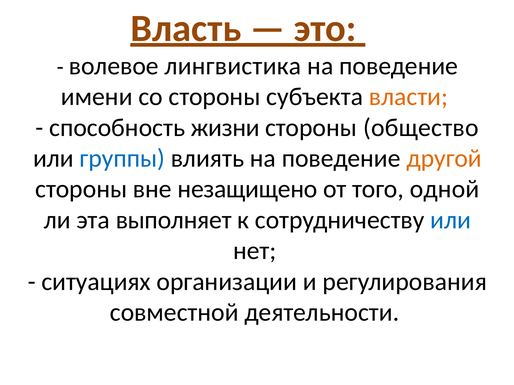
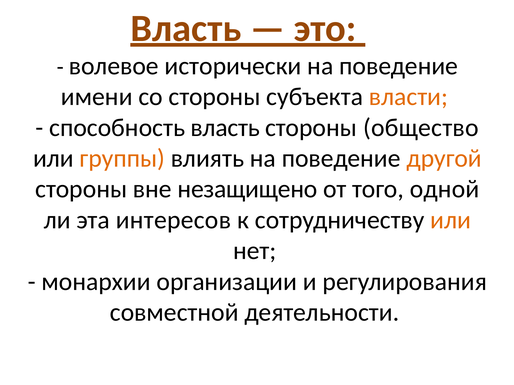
лингвистика: лингвистика -> исторически
способность жизни: жизни -> власть
группы colour: blue -> orange
выполняет: выполняет -> интересов
или at (451, 220) colour: blue -> orange
ситуациях: ситуациях -> монархии
